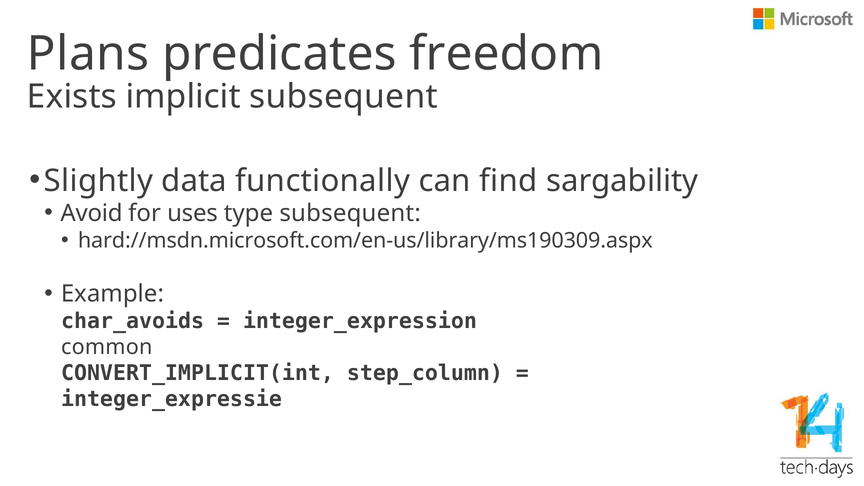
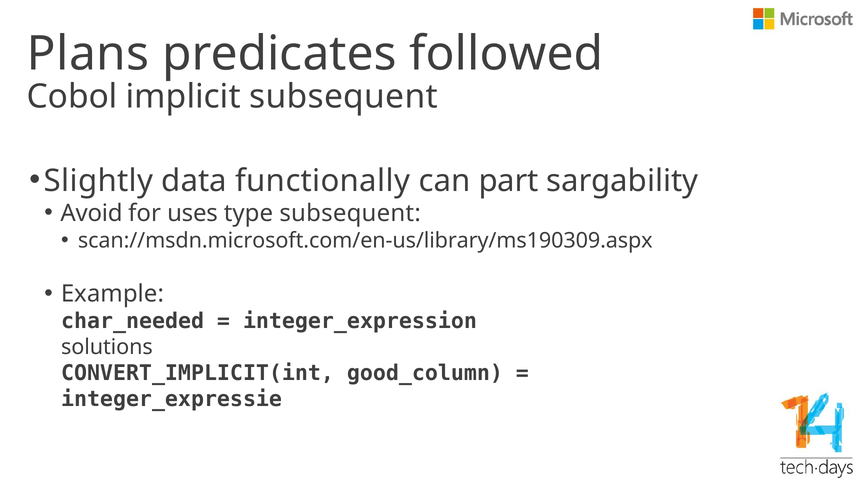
freedom: freedom -> followed
Exists: Exists -> Cobol
find: find -> part
hard://msdn.microsoft.com/en-us/library/ms190309.aspx: hard://msdn.microsoft.com/en-us/library/ms190309.aspx -> scan://msdn.microsoft.com/en-us/library/ms190309.aspx
char_avoids: char_avoids -> char_needed
common: common -> solutions
step_column: step_column -> good_column
